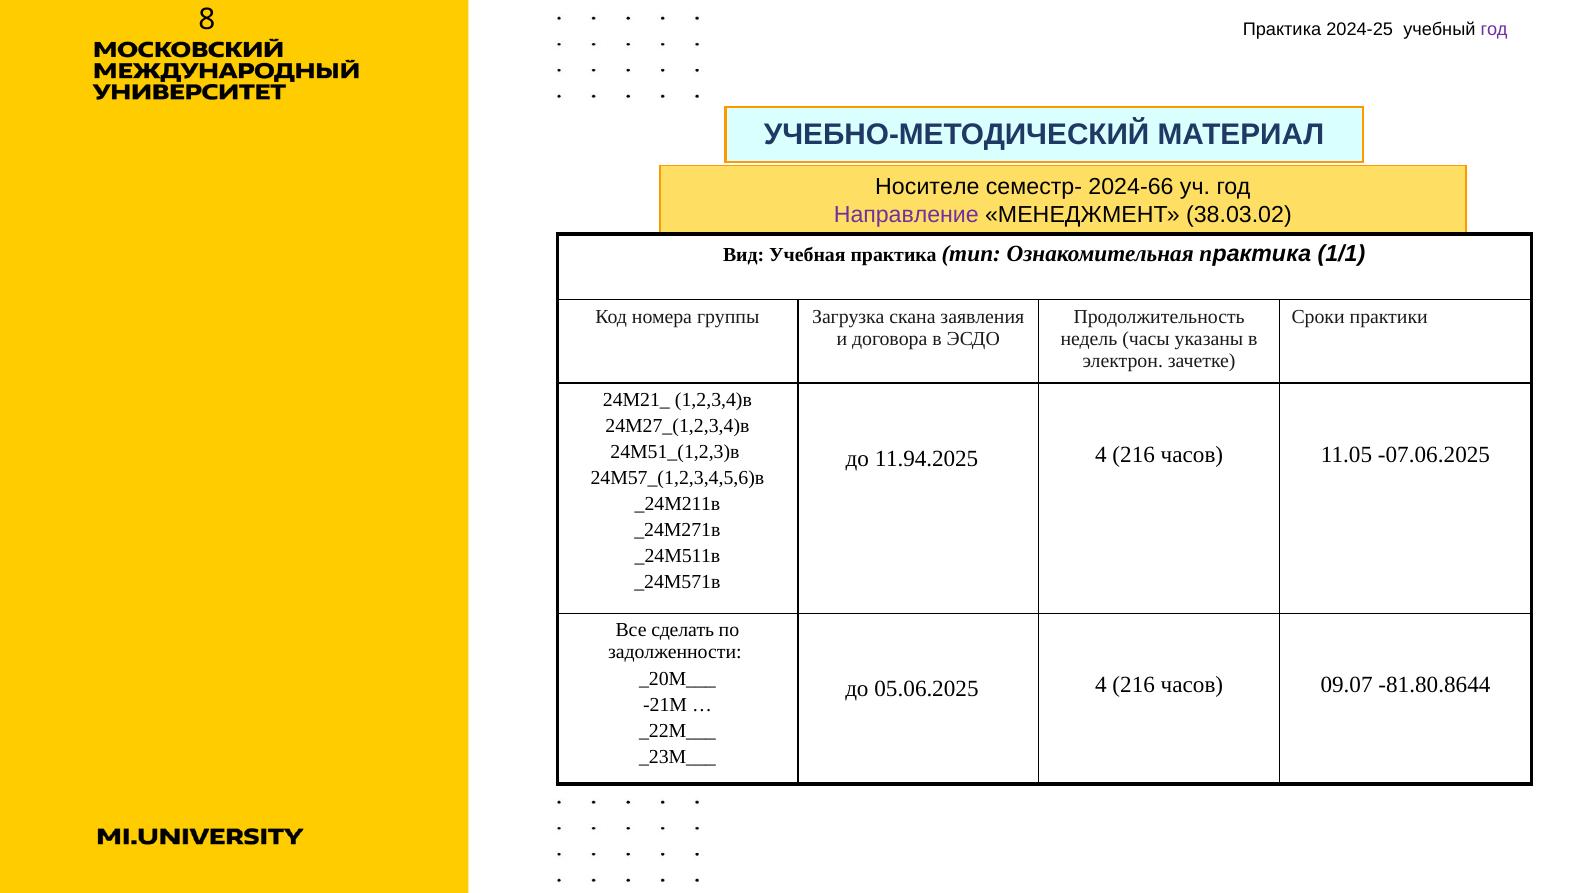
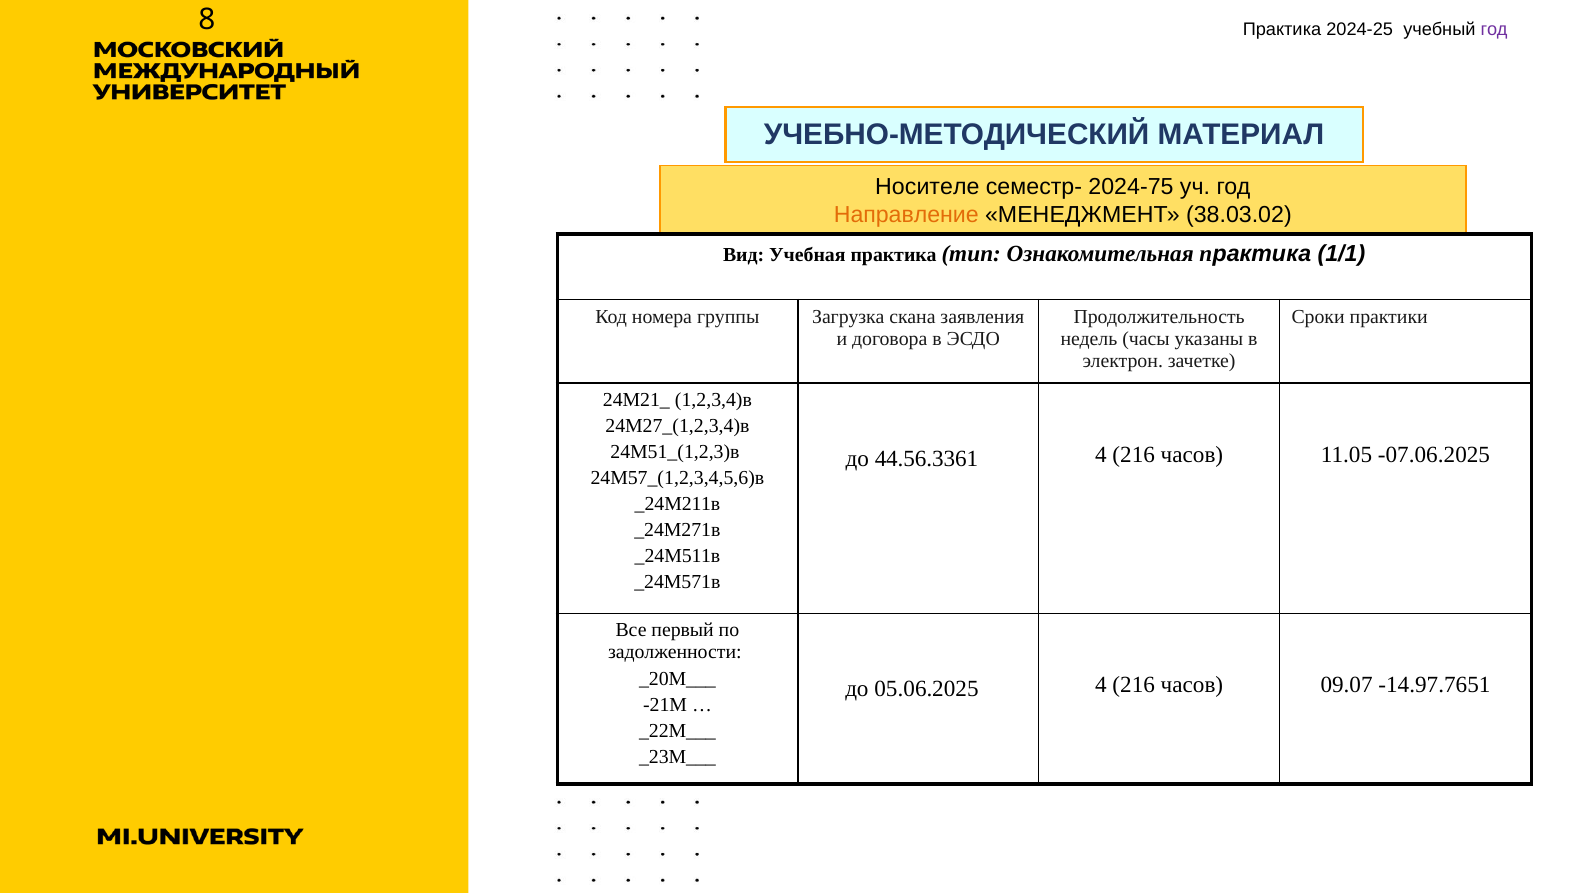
2024-66: 2024-66 -> 2024-75
Направление colour: purple -> orange
11.94.2025: 11.94.2025 -> 44.56.3361
сделать: сделать -> первый
-81.80.8644: -81.80.8644 -> -14.97.7651
